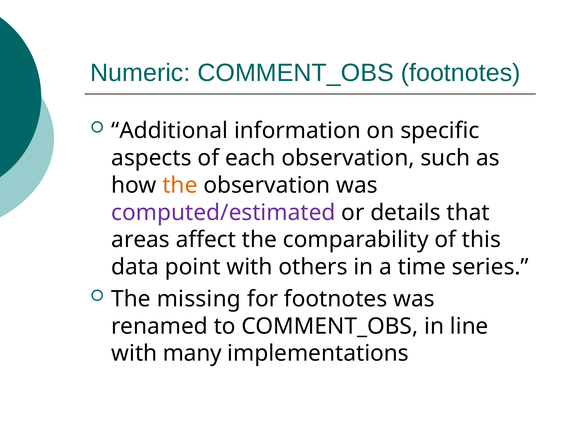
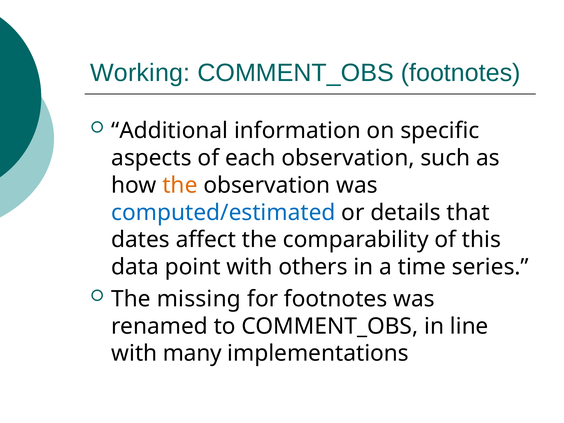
Numeric: Numeric -> Working
computed/estimated colour: purple -> blue
areas: areas -> dates
